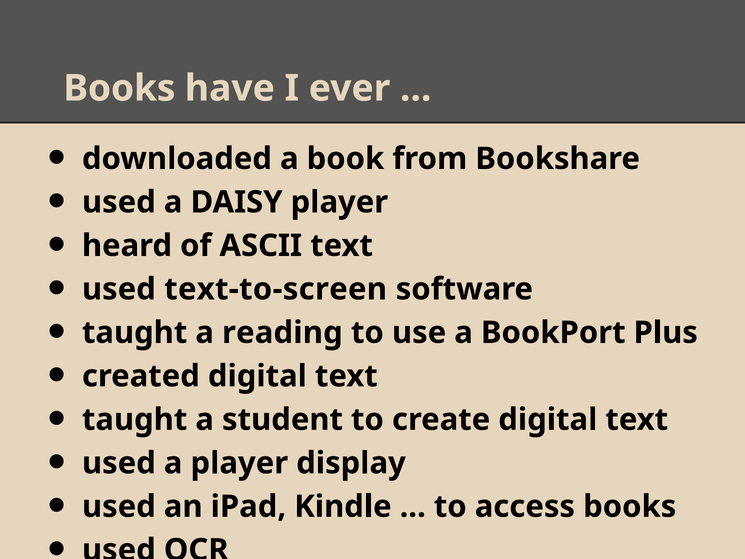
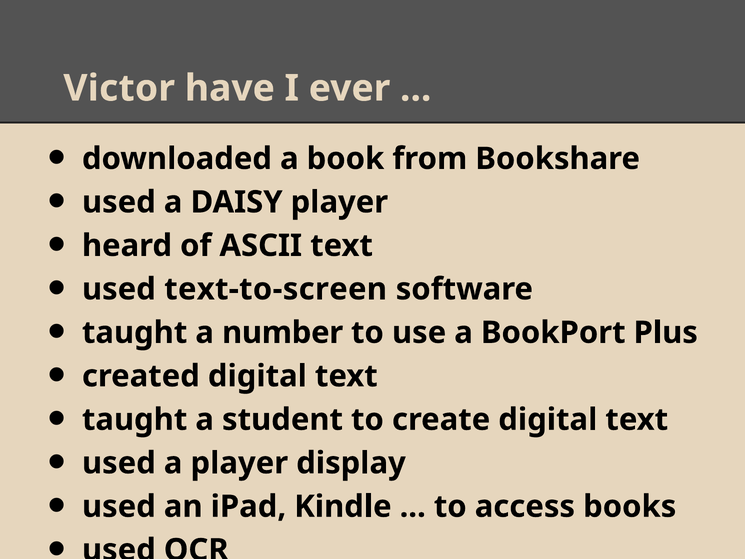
Books at (119, 88): Books -> Victor
reading: reading -> number
